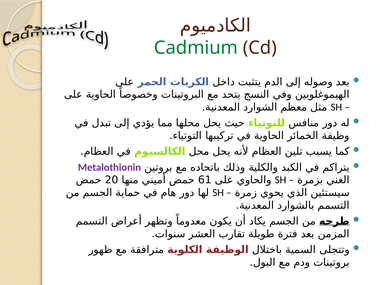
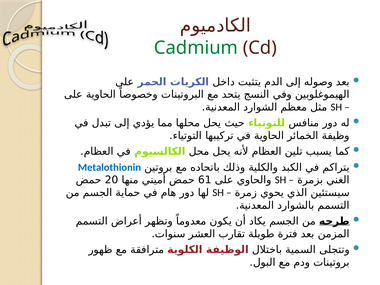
Metalothionin colour: purple -> blue
